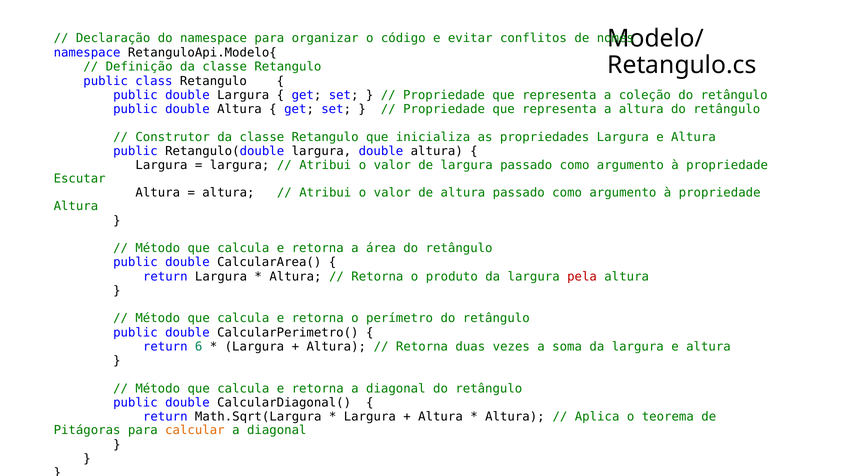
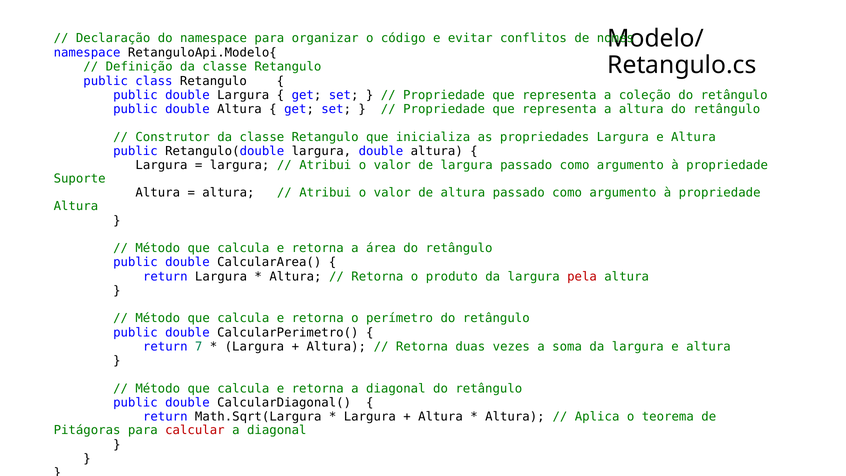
Escutar: Escutar -> Suporte
6: 6 -> 7
calcular colour: orange -> red
